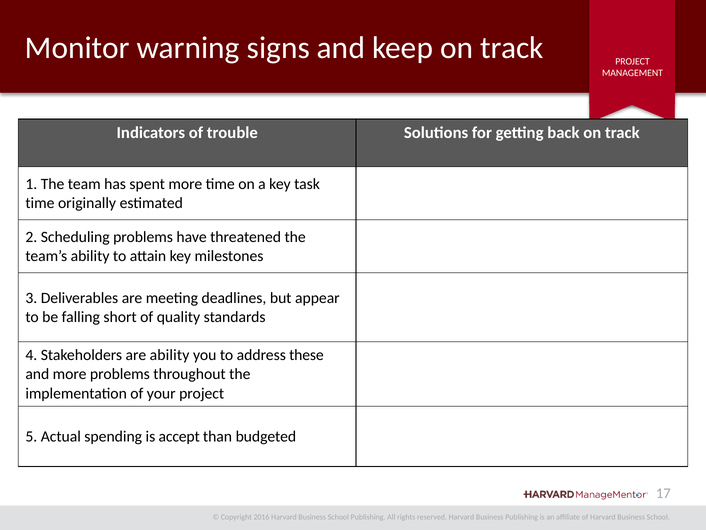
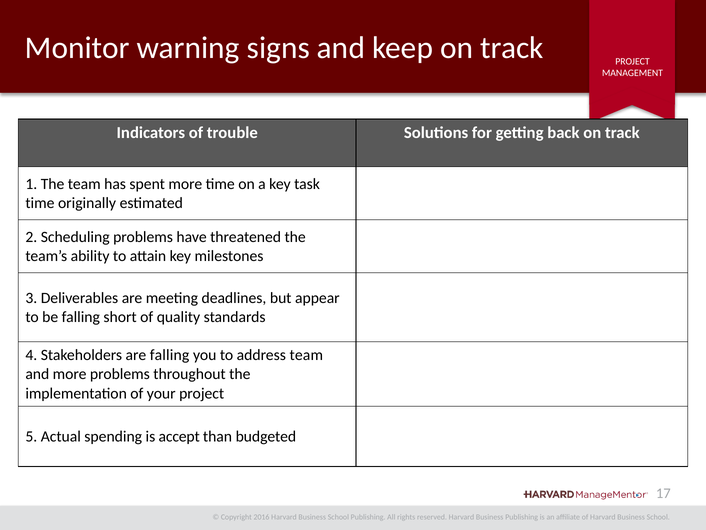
are ability: ability -> falling
address these: these -> team
